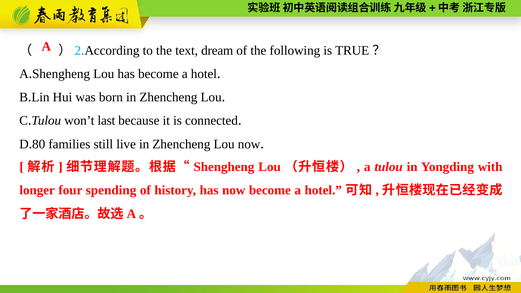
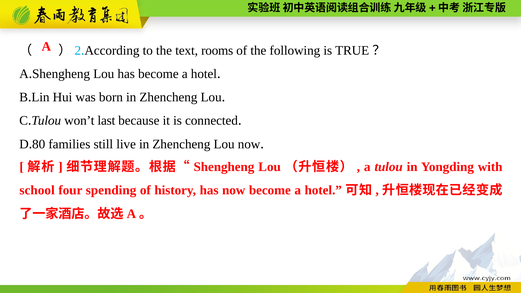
dream: dream -> rooms
longer: longer -> school
